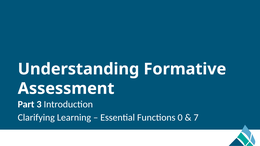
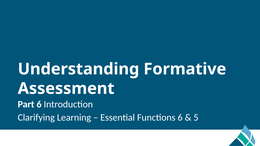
Part 3: 3 -> 6
Functions 0: 0 -> 6
7: 7 -> 5
